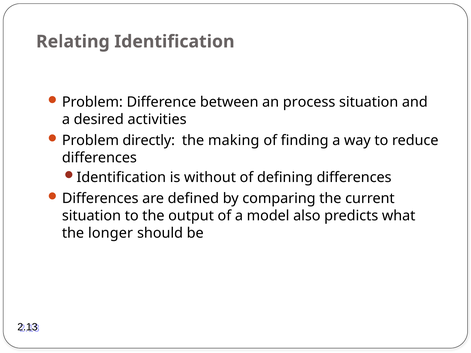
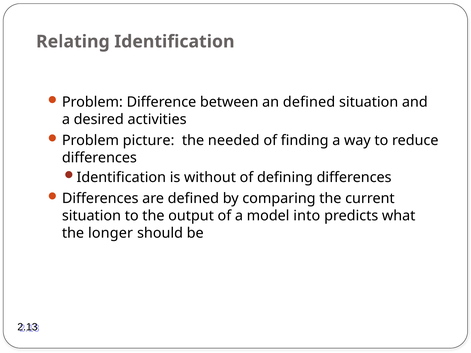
an process: process -> defined
directly: directly -> picture
making: making -> needed
also: also -> into
